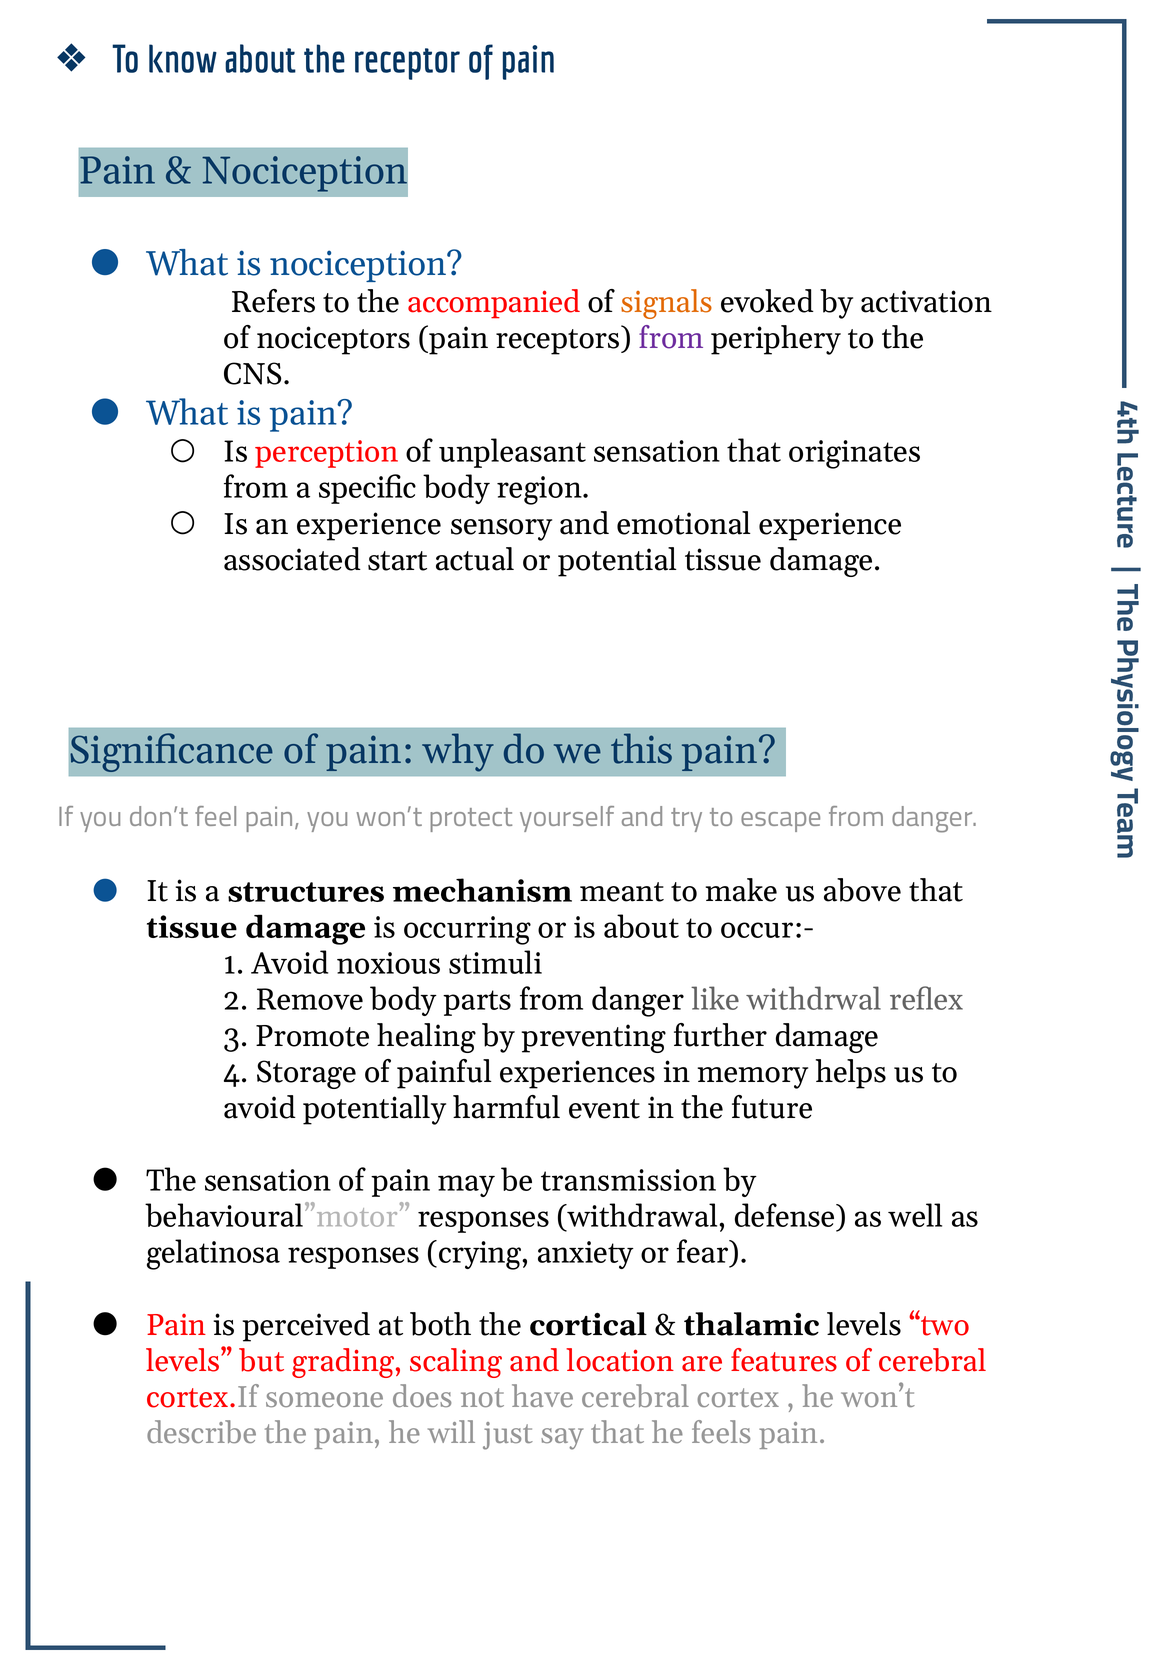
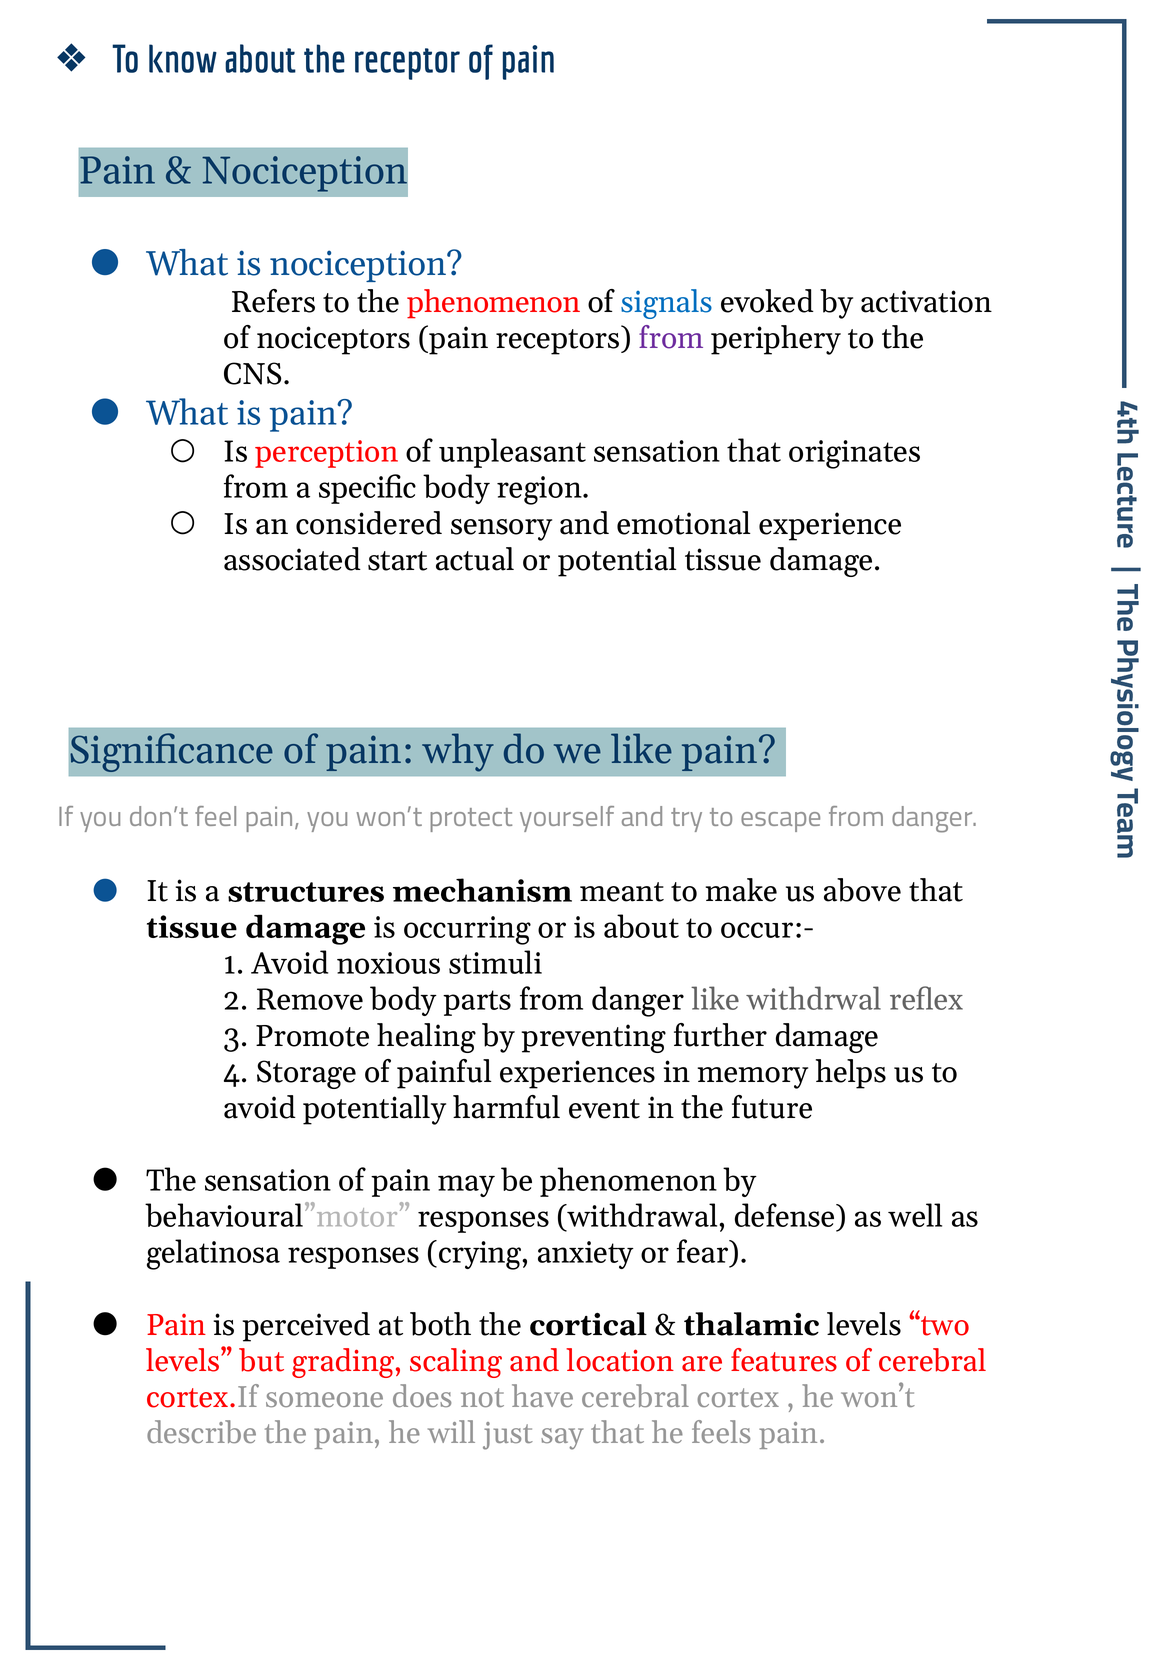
the accompanied: accompanied -> phenomenon
signals colour: orange -> blue
an experience: experience -> considered
we this: this -> like
be transmission: transmission -> phenomenon
